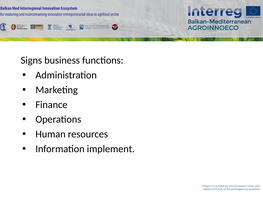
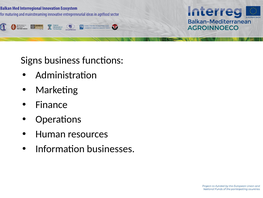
implement: implement -> businesses
